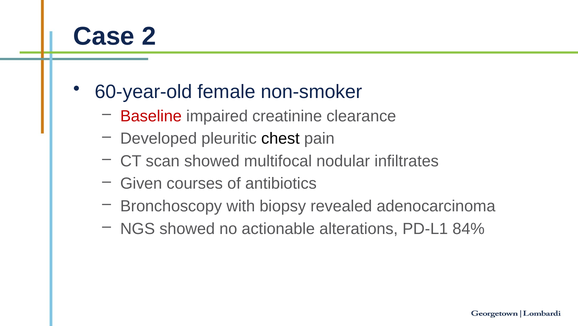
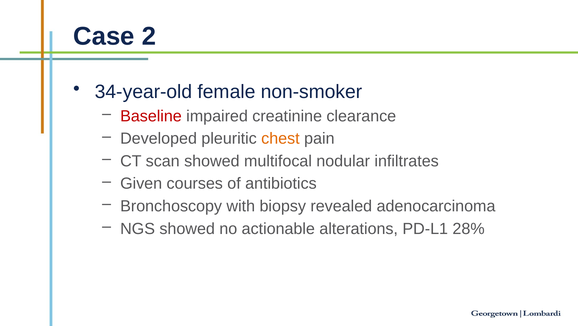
60-year-old: 60-year-old -> 34-year-old
chest colour: black -> orange
84%: 84% -> 28%
